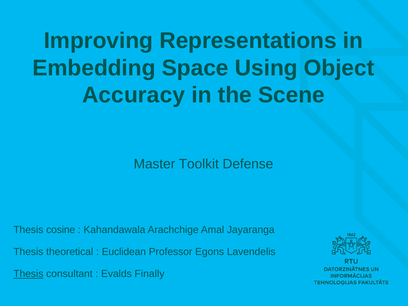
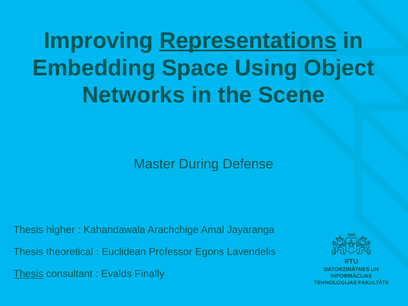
Representations underline: none -> present
Accuracy: Accuracy -> Networks
Toolkit: Toolkit -> During
cosine: cosine -> higher
